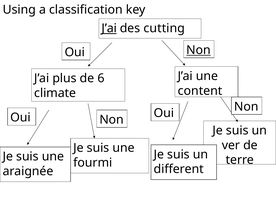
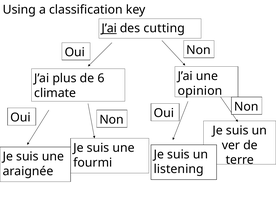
Non at (199, 50) underline: present -> none
content: content -> opinion
different: different -> listening
